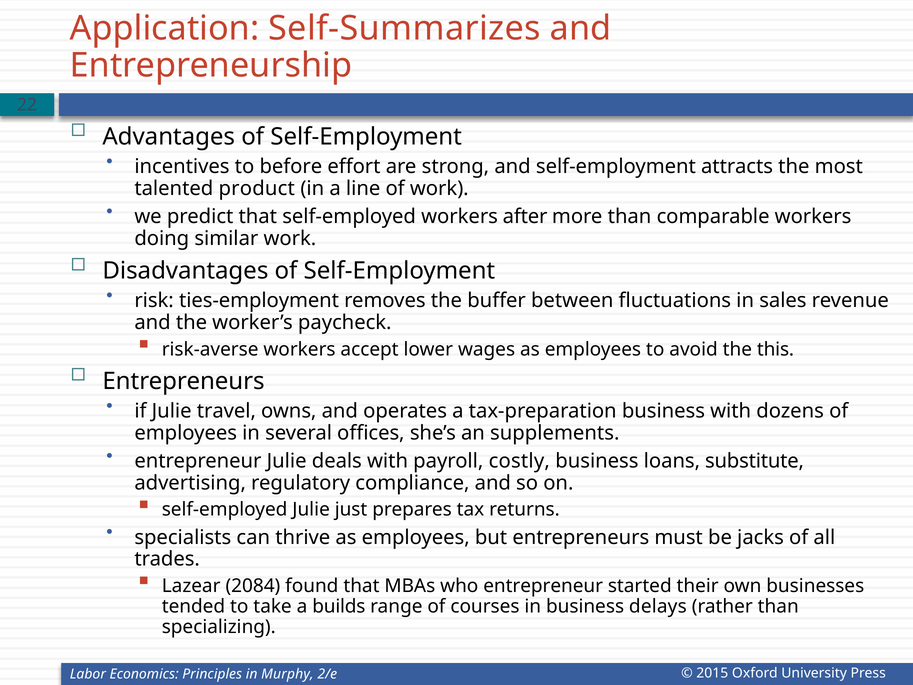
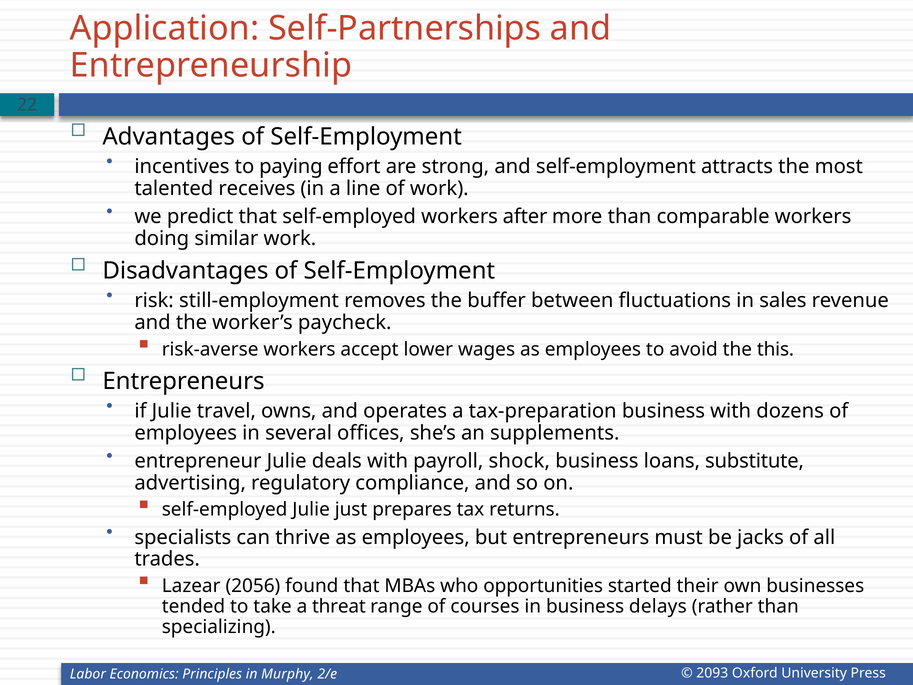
Self-Summarizes: Self-Summarizes -> Self-Partnerships
before: before -> paying
product: product -> receives
ties-employment: ties-employment -> still-employment
costly: costly -> shock
2084: 2084 -> 2056
who entrepreneur: entrepreneur -> opportunities
builds: builds -> threat
2015: 2015 -> 2093
